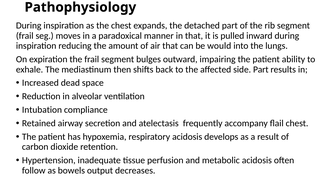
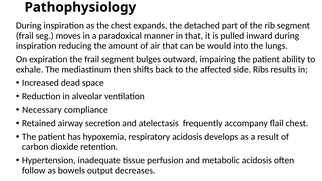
side Part: Part -> Ribs
Intubation: Intubation -> Necessary
